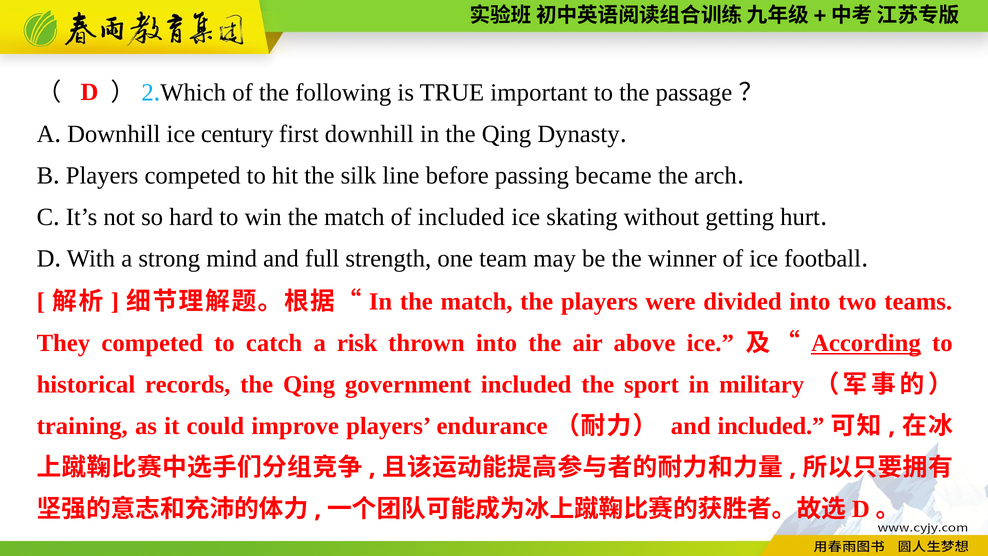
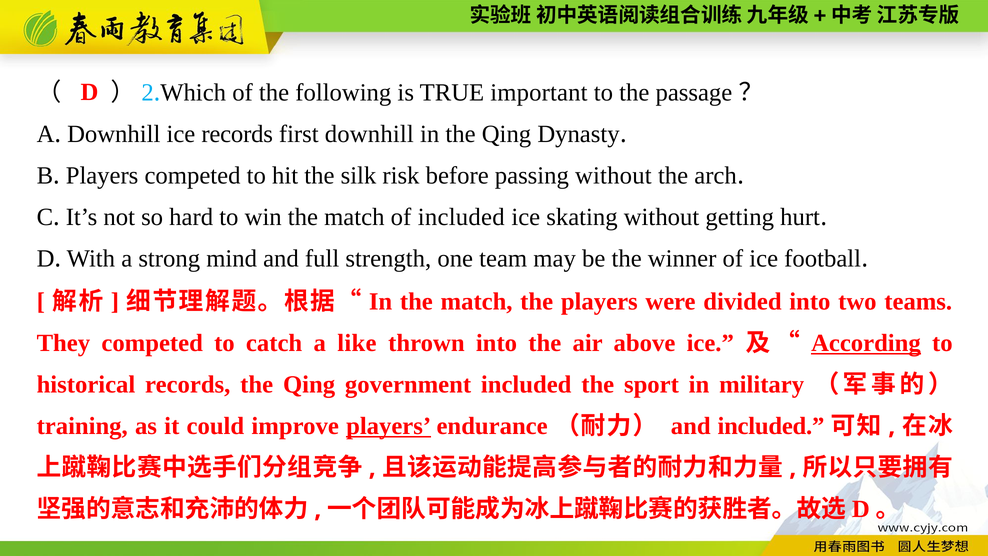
ice century: century -> records
line: line -> risk
passing became: became -> without
risk: risk -> like
players at (389, 426) underline: none -> present
